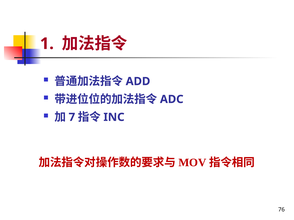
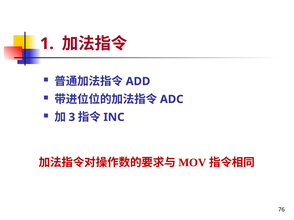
7: 7 -> 3
